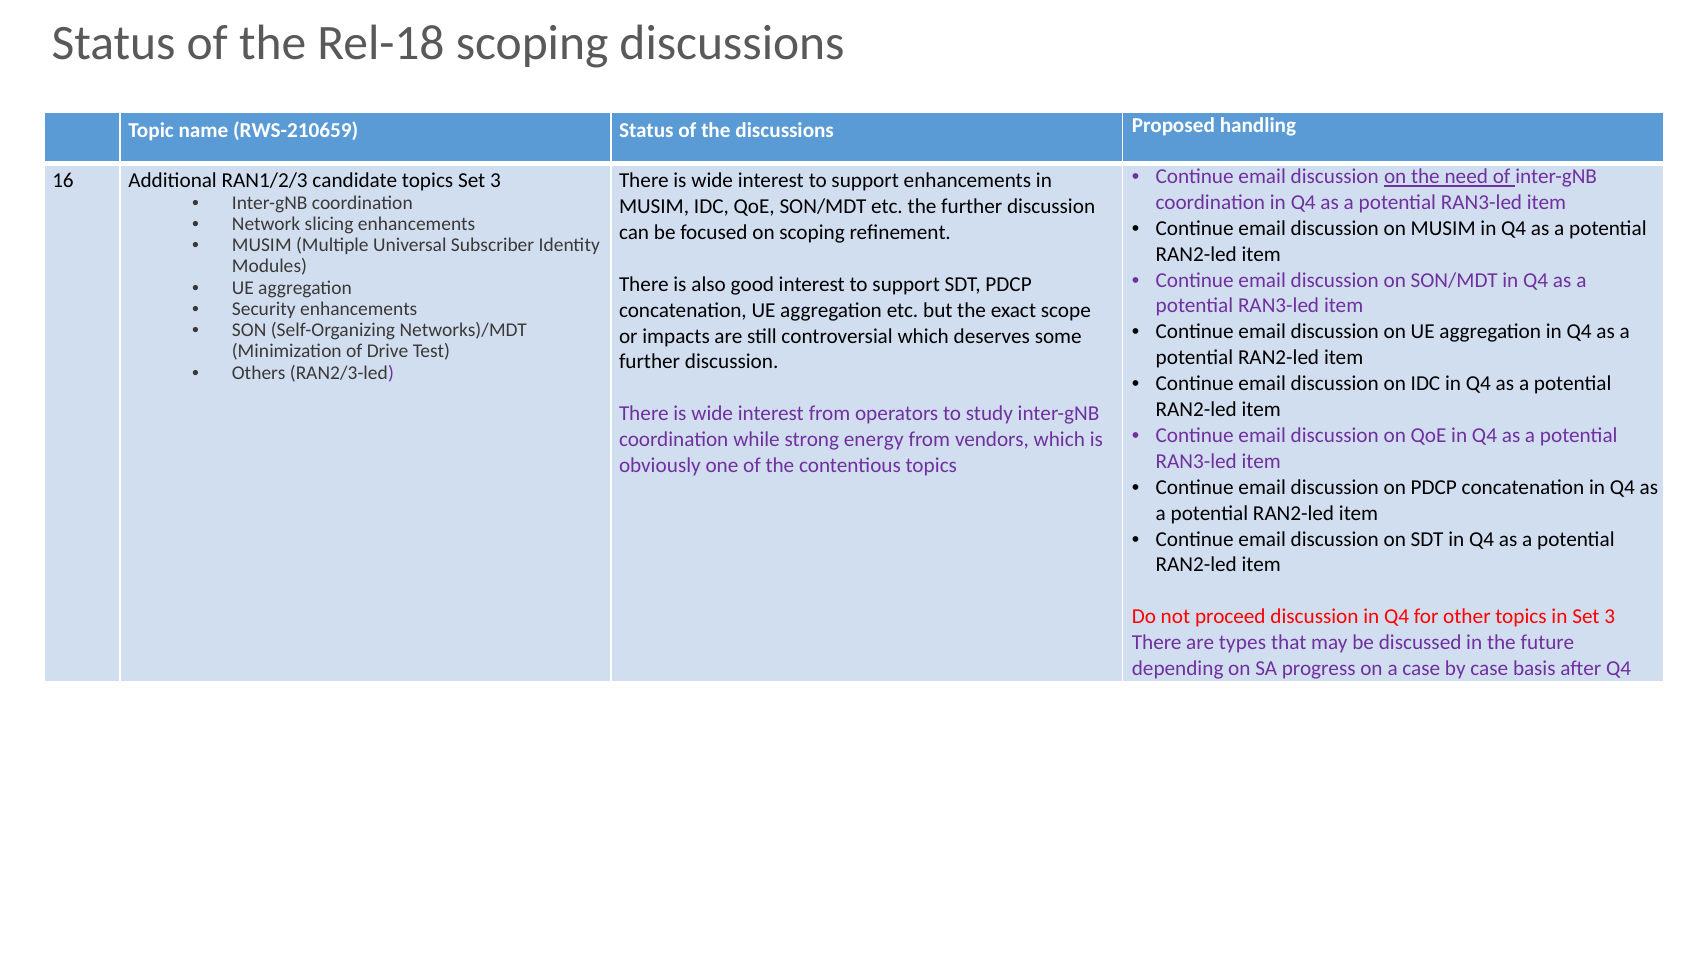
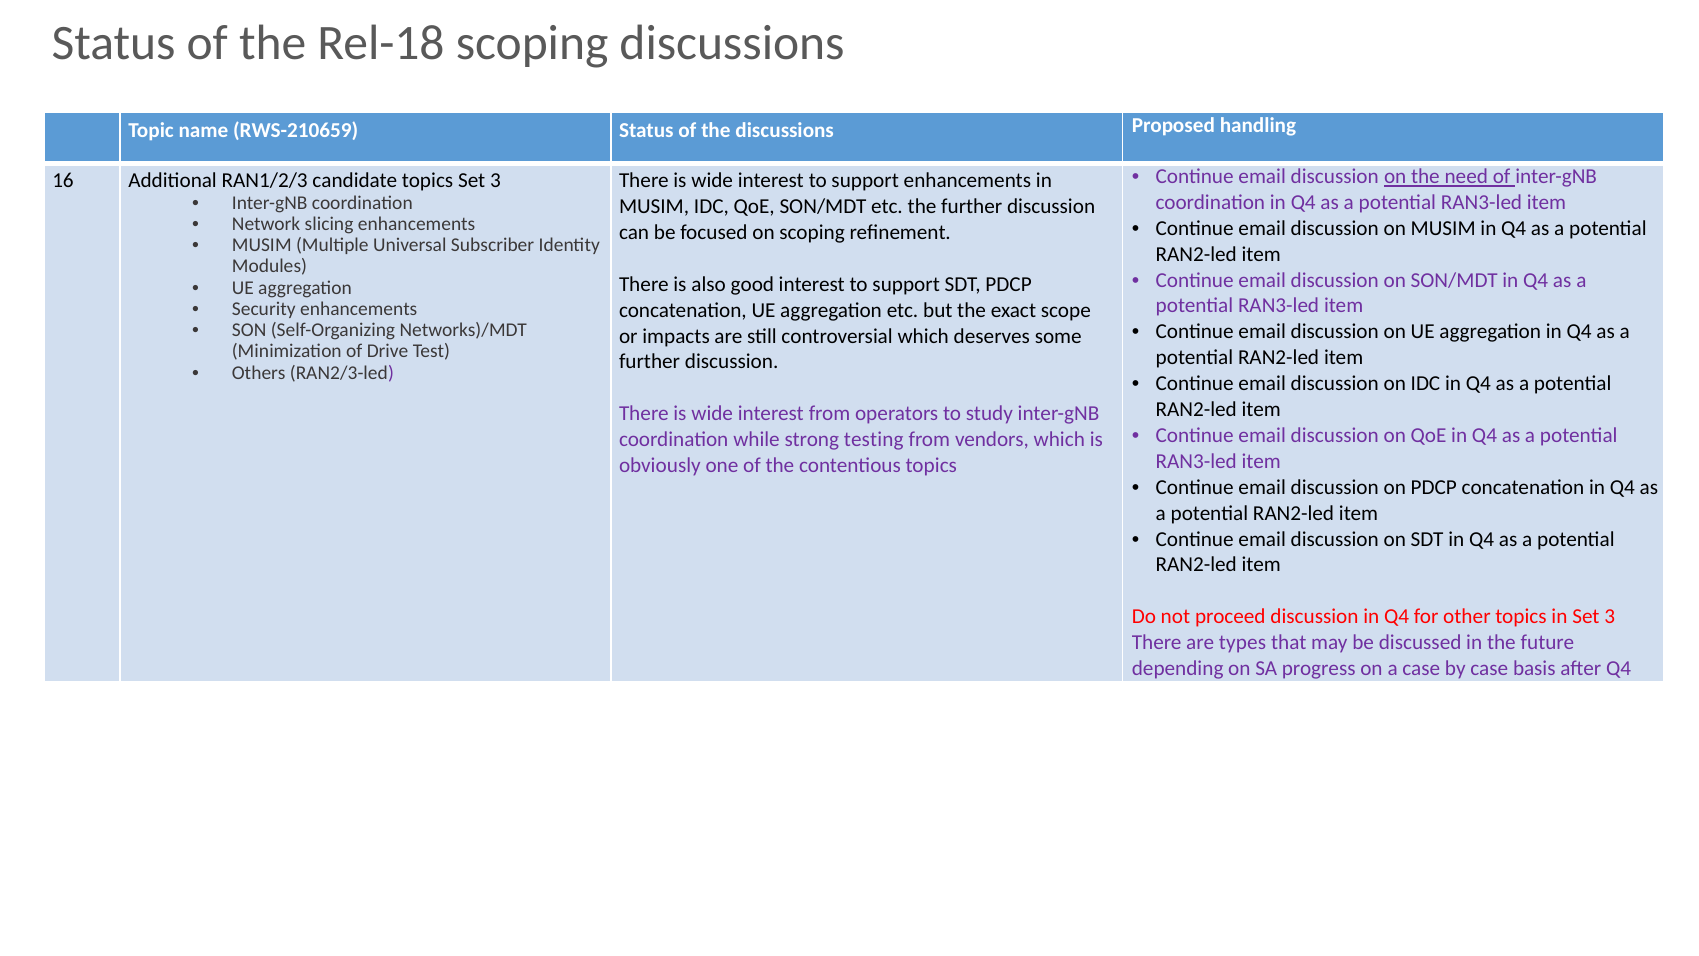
energy: energy -> testing
